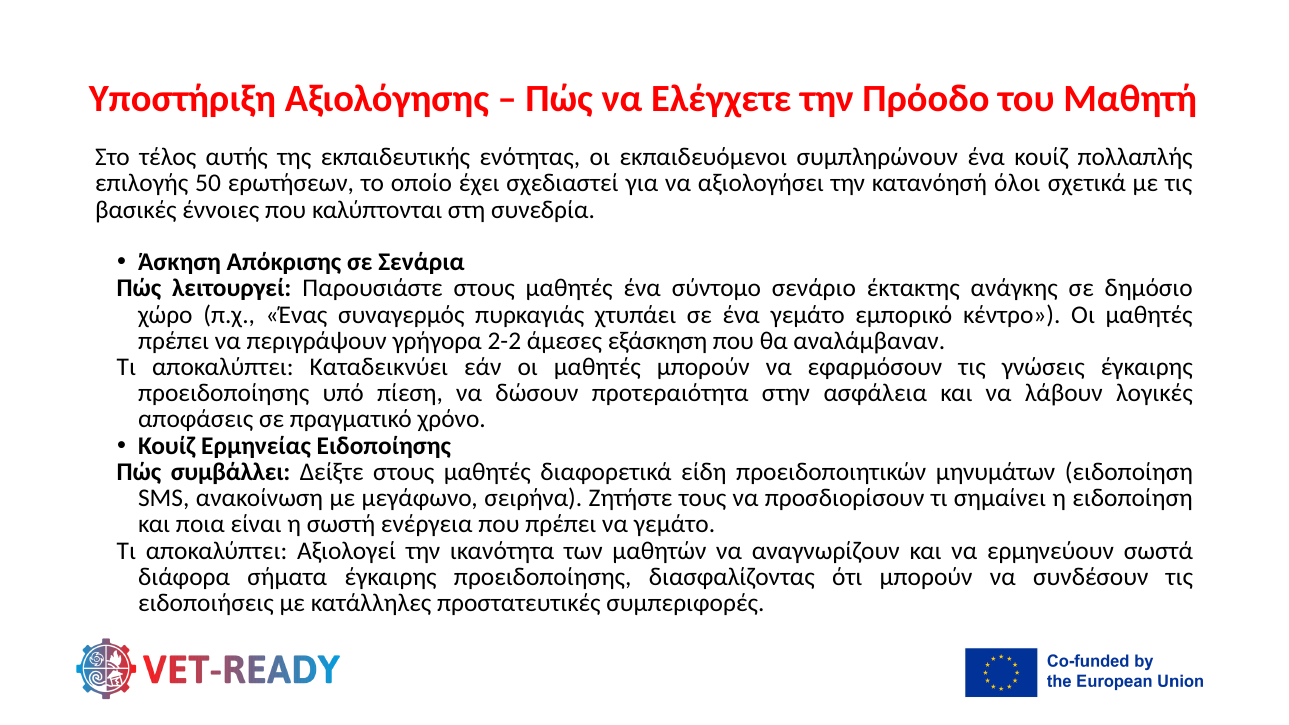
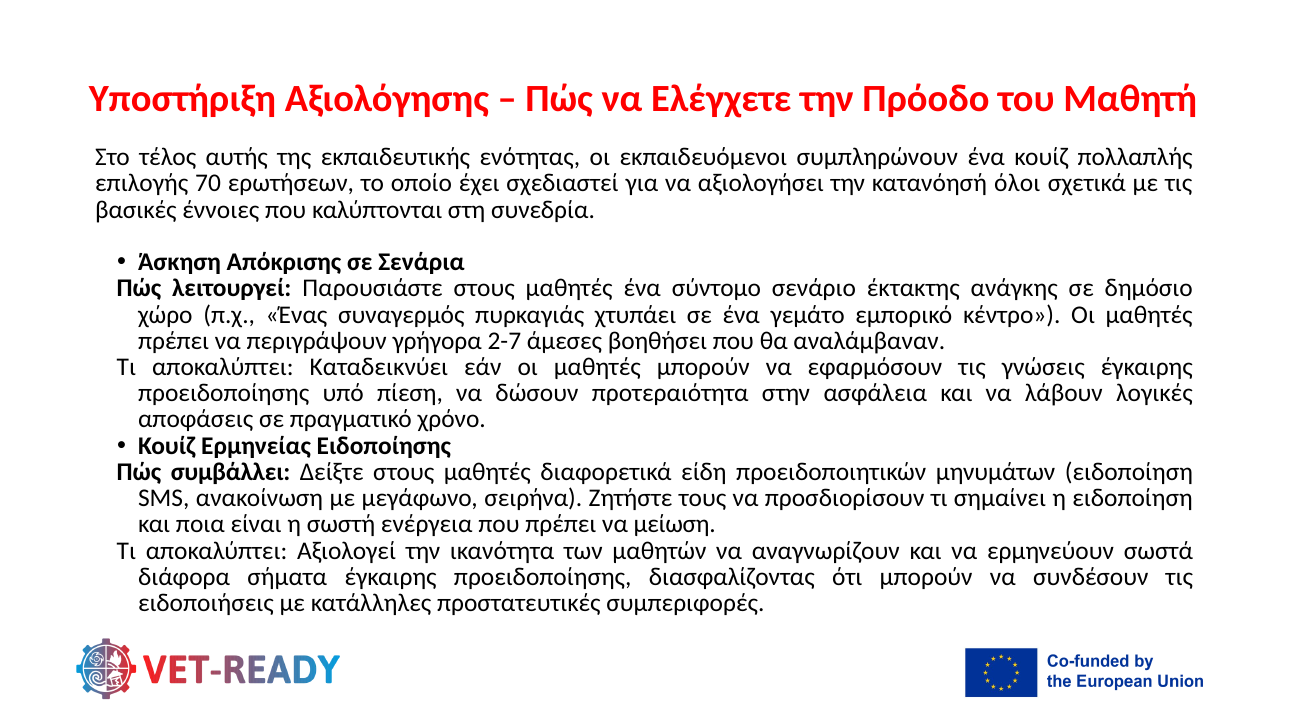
50: 50 -> 70
2-2: 2-2 -> 2-7
εξάσκηση: εξάσκηση -> βοηθήσει
να γεμάτο: γεμάτο -> μείωση
